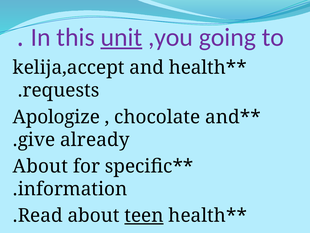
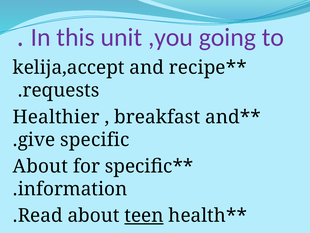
unit underline: present -> none
and health: health -> recipe
Apologize: Apologize -> Healthier
chocolate: chocolate -> breakfast
give already: already -> specific
